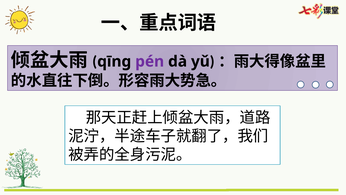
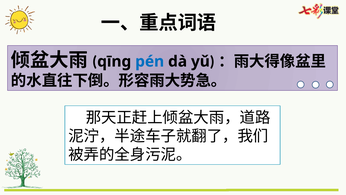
pén colour: purple -> blue
